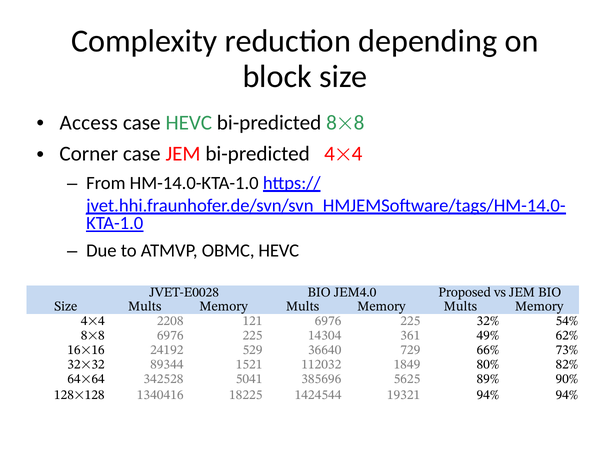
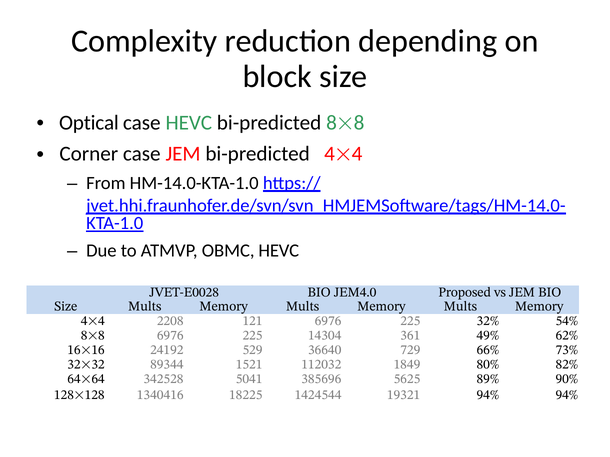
Access: Access -> Optical
